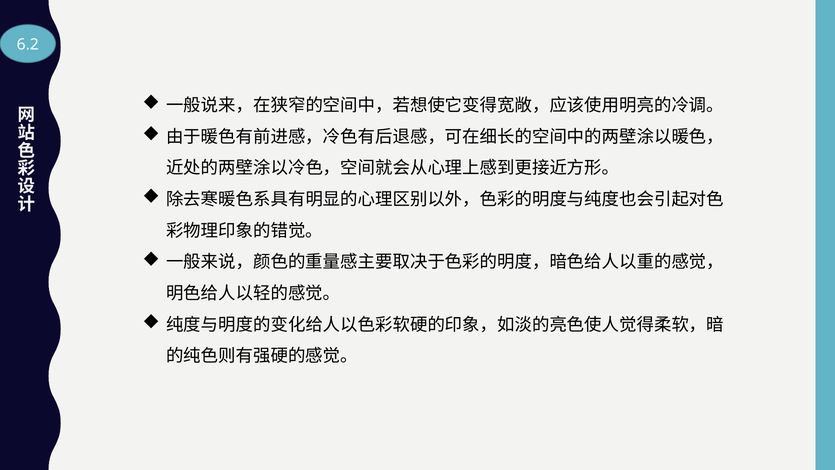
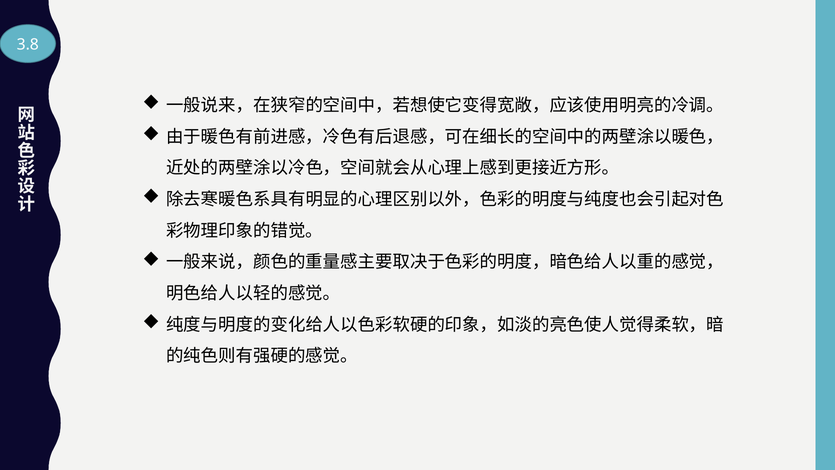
6.2: 6.2 -> 3.8
